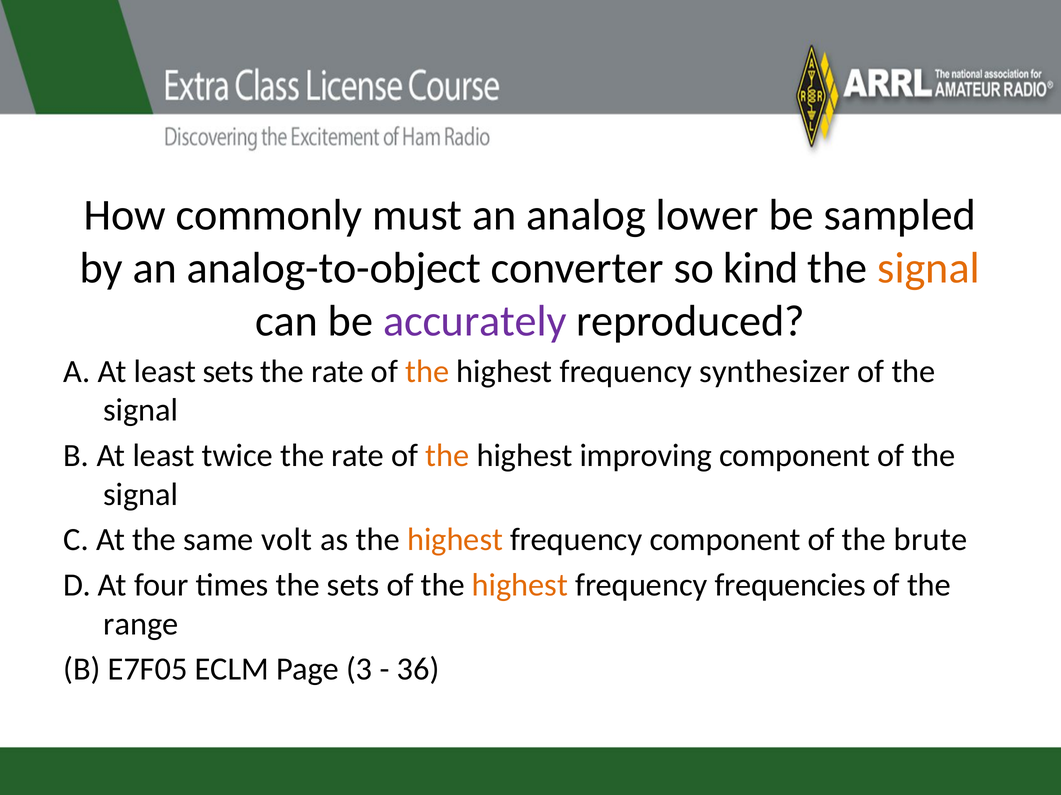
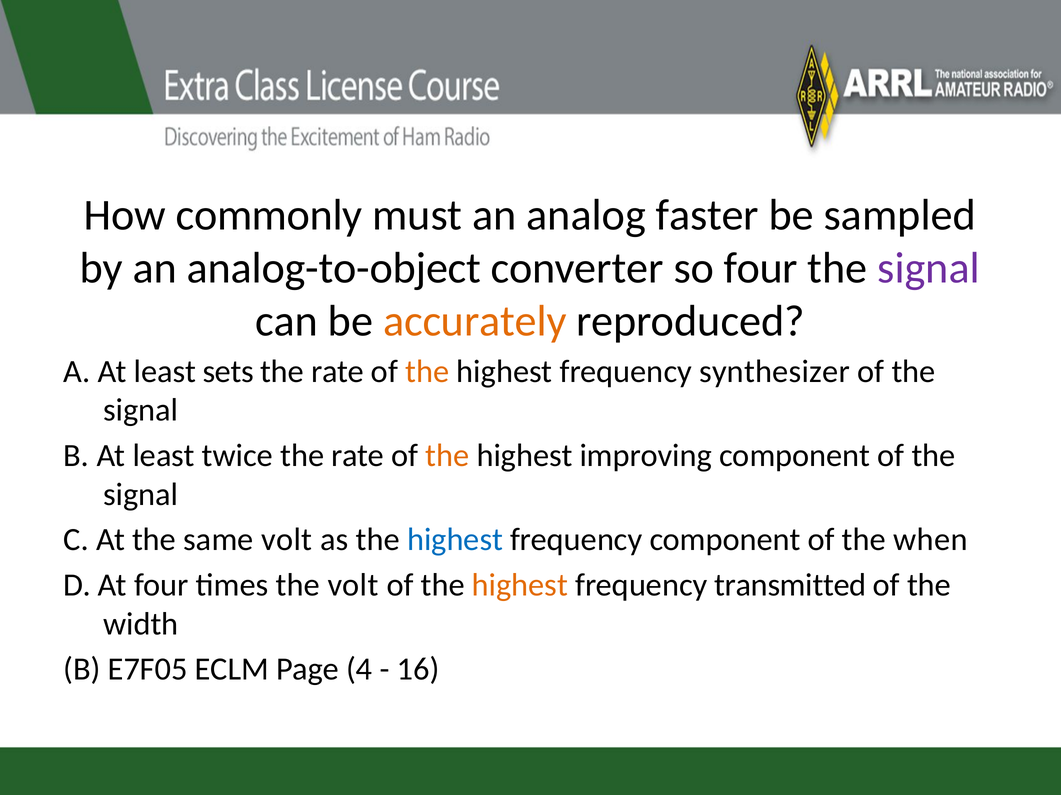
lower: lower -> faster
so kind: kind -> four
signal at (929, 268) colour: orange -> purple
accurately colour: purple -> orange
highest at (455, 540) colour: orange -> blue
brute: brute -> when
the sets: sets -> volt
frequencies: frequencies -> transmitted
range: range -> width
3: 3 -> 4
36: 36 -> 16
